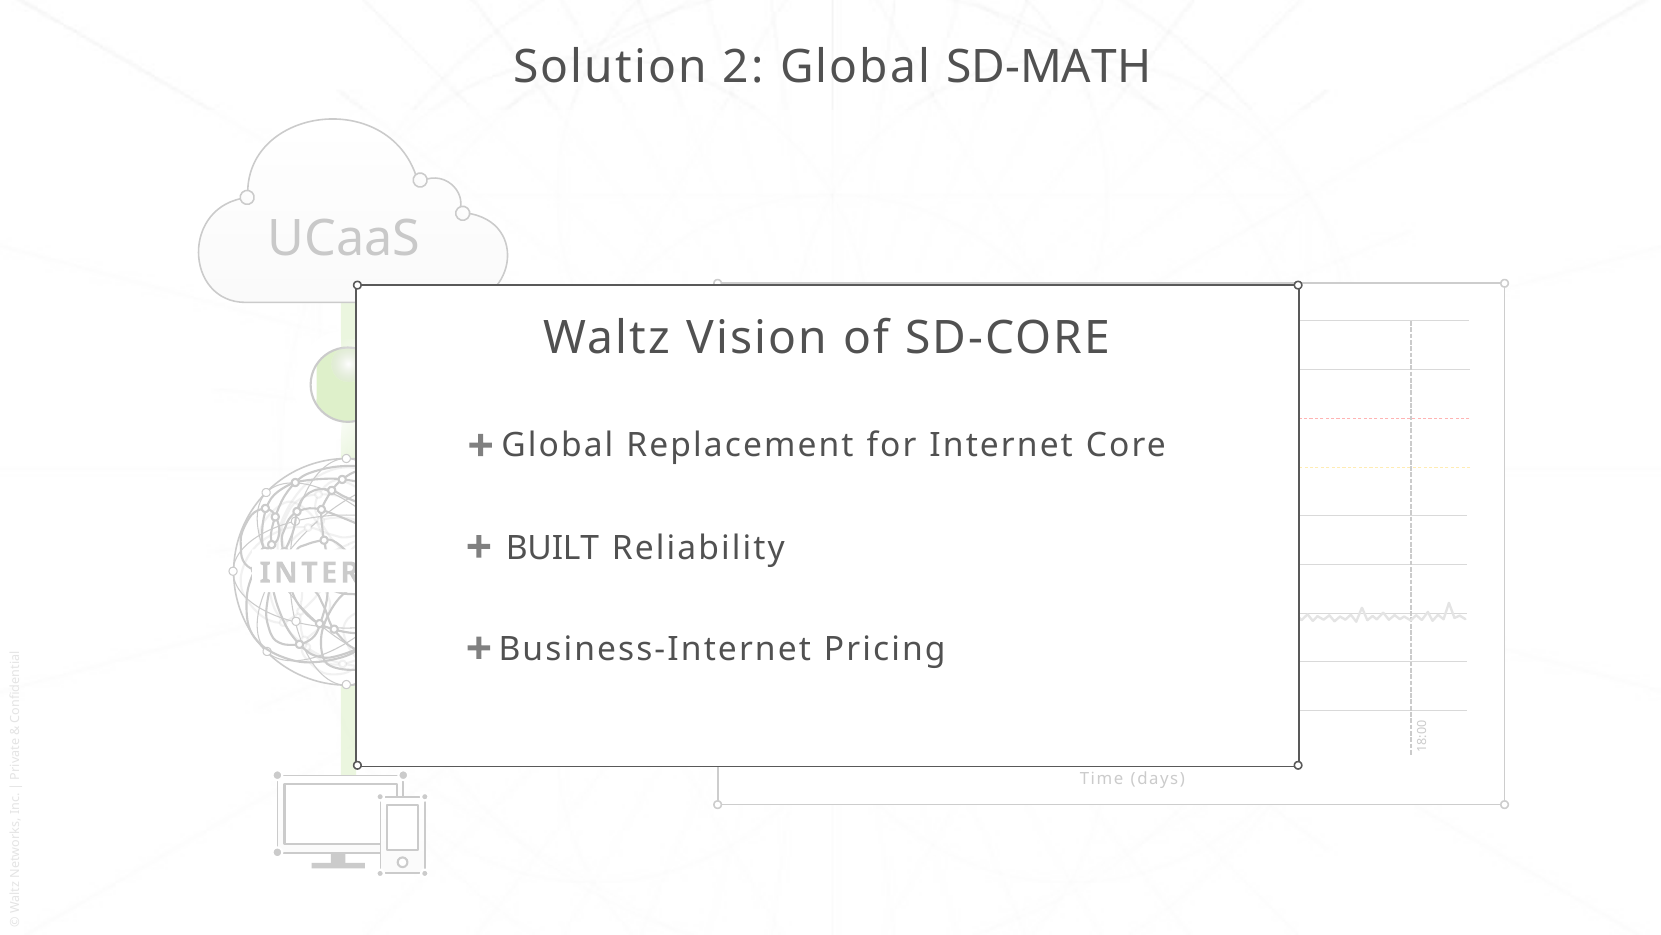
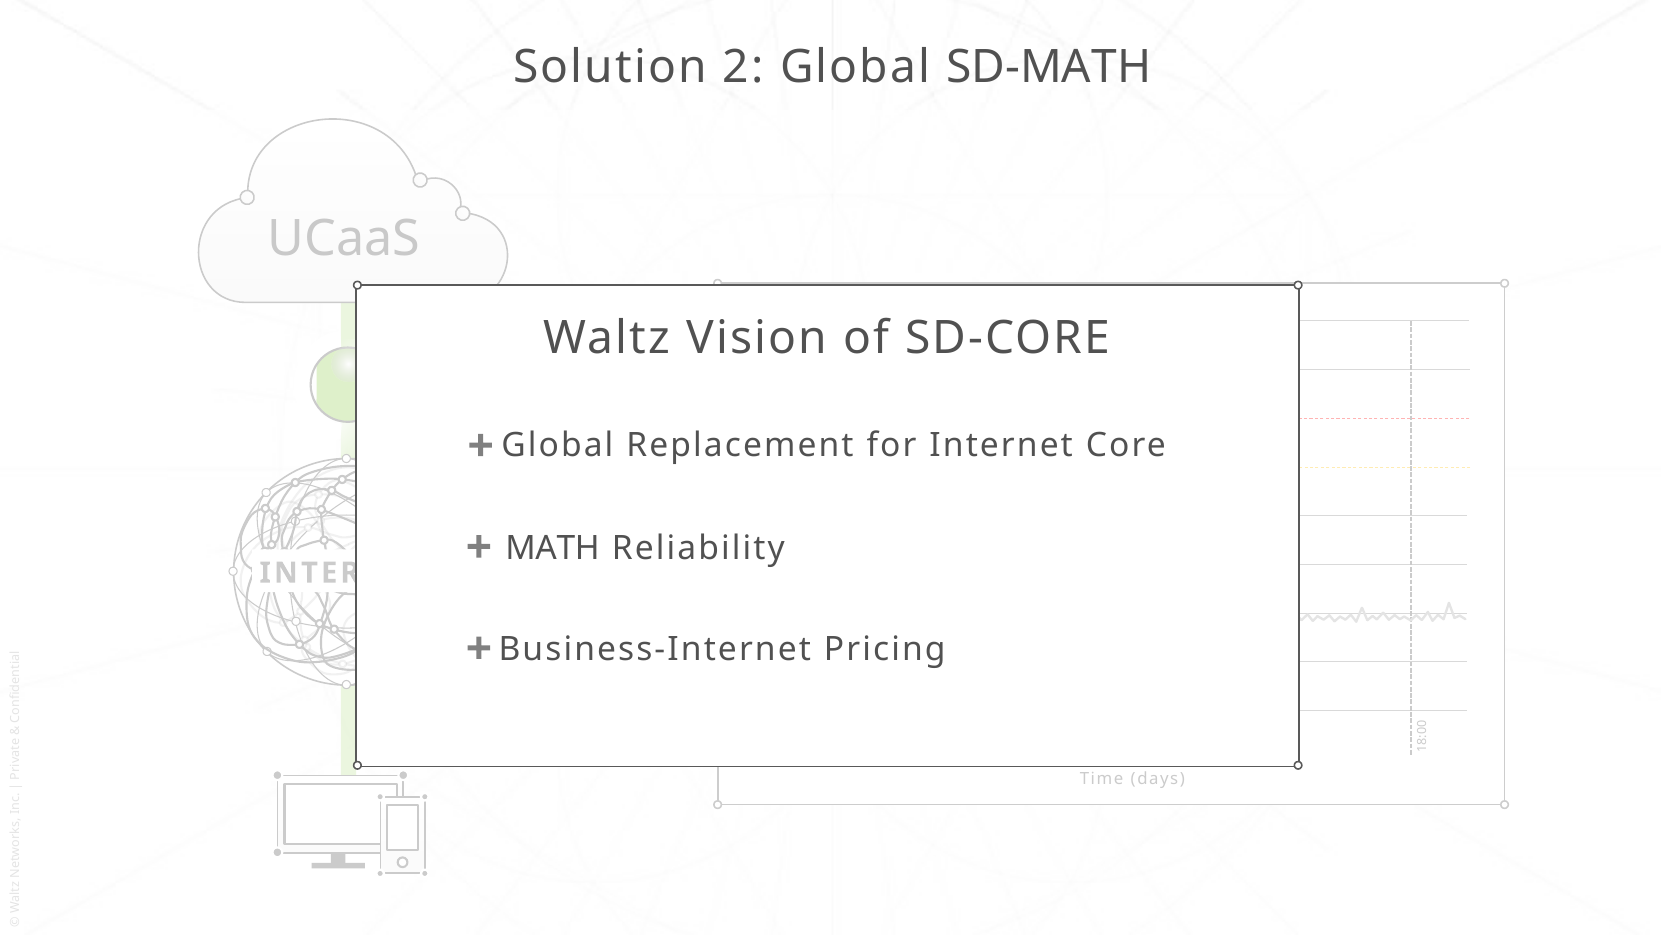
BUILT: BUILT -> MATH
